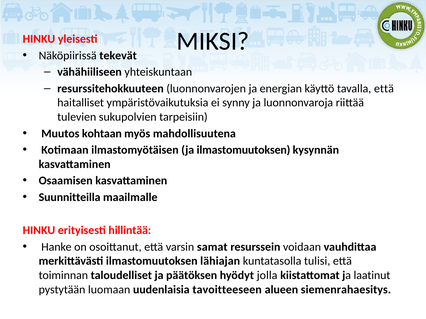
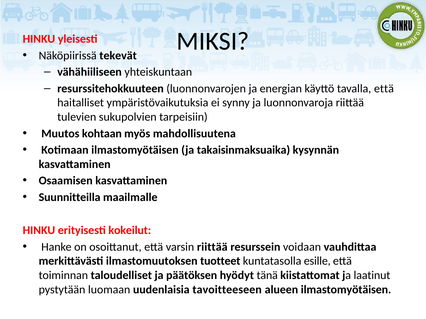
ja ilmastomuutoksen: ilmastomuutoksen -> takaisinmaksuaika
hillintää: hillintää -> kokeilut
varsin samat: samat -> riittää
lähiajan: lähiajan -> tuotteet
tulisi: tulisi -> esille
jolla: jolla -> tänä
alueen siemenrahaesitys: siemenrahaesitys -> ilmastomyötäisen
